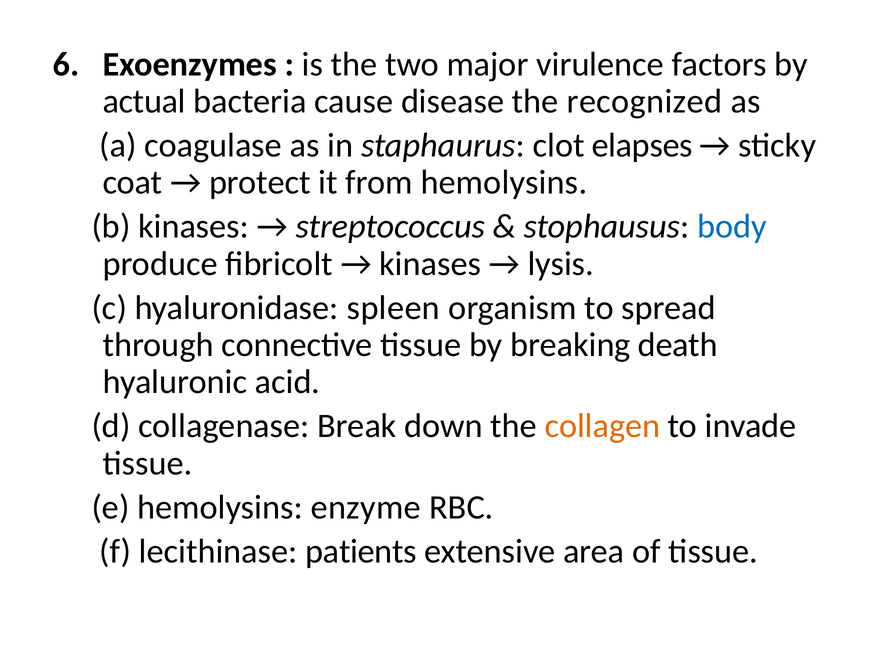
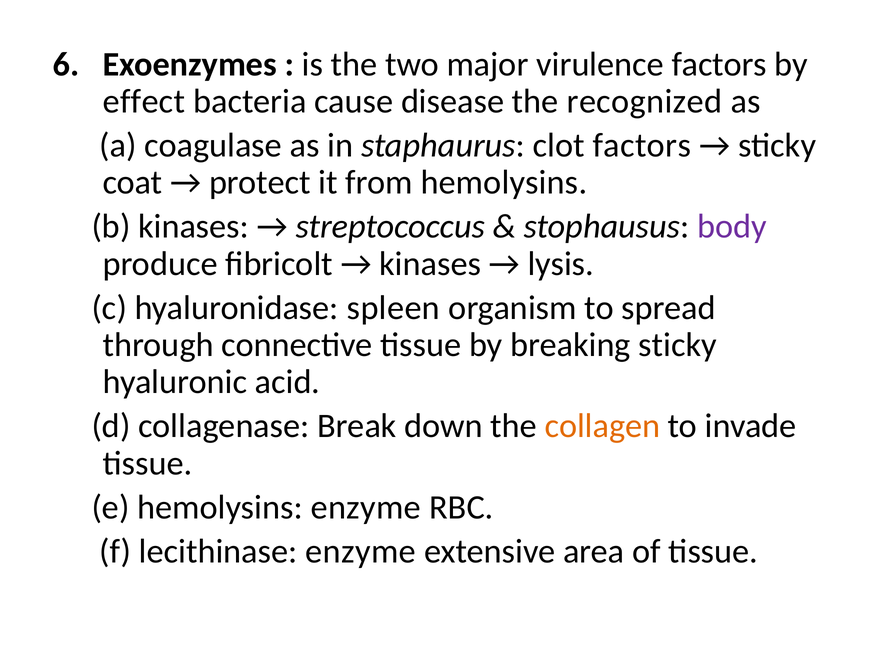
actual: actual -> effect
clot elapses: elapses -> factors
body colour: blue -> purple
breaking death: death -> sticky
lecithinase patients: patients -> enzyme
